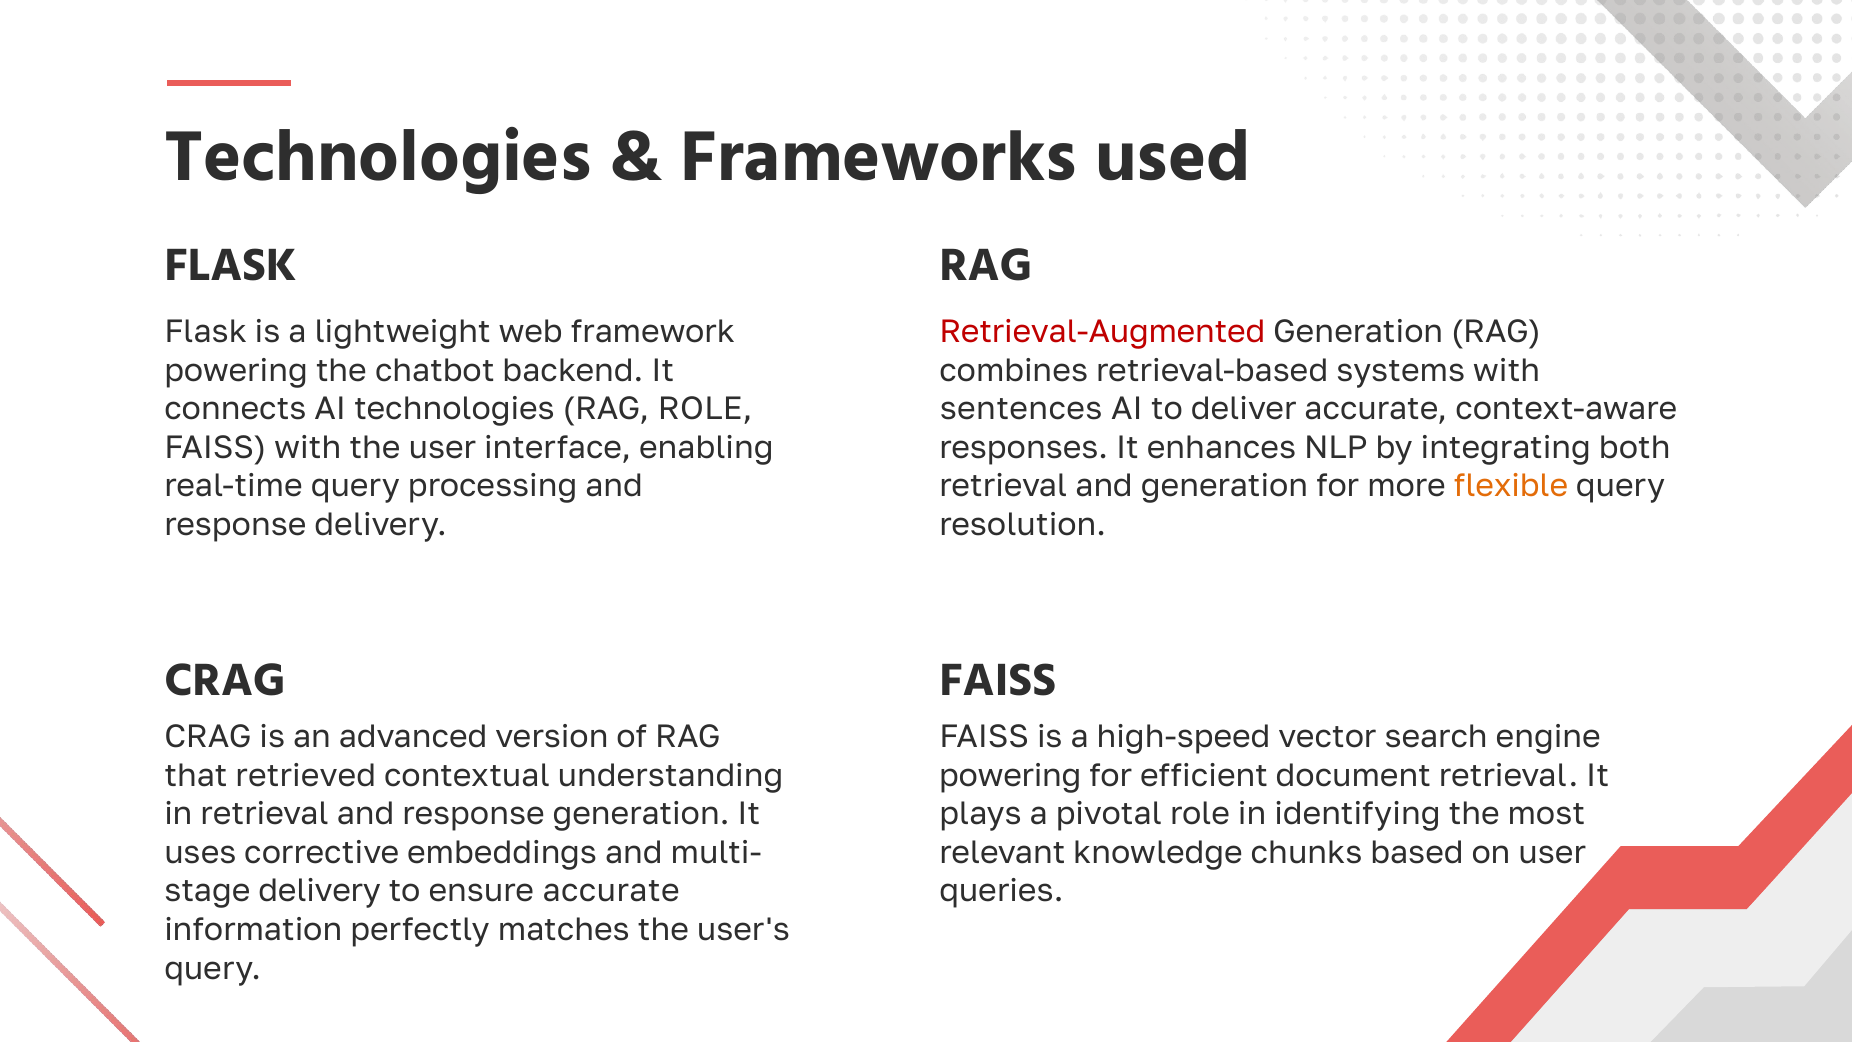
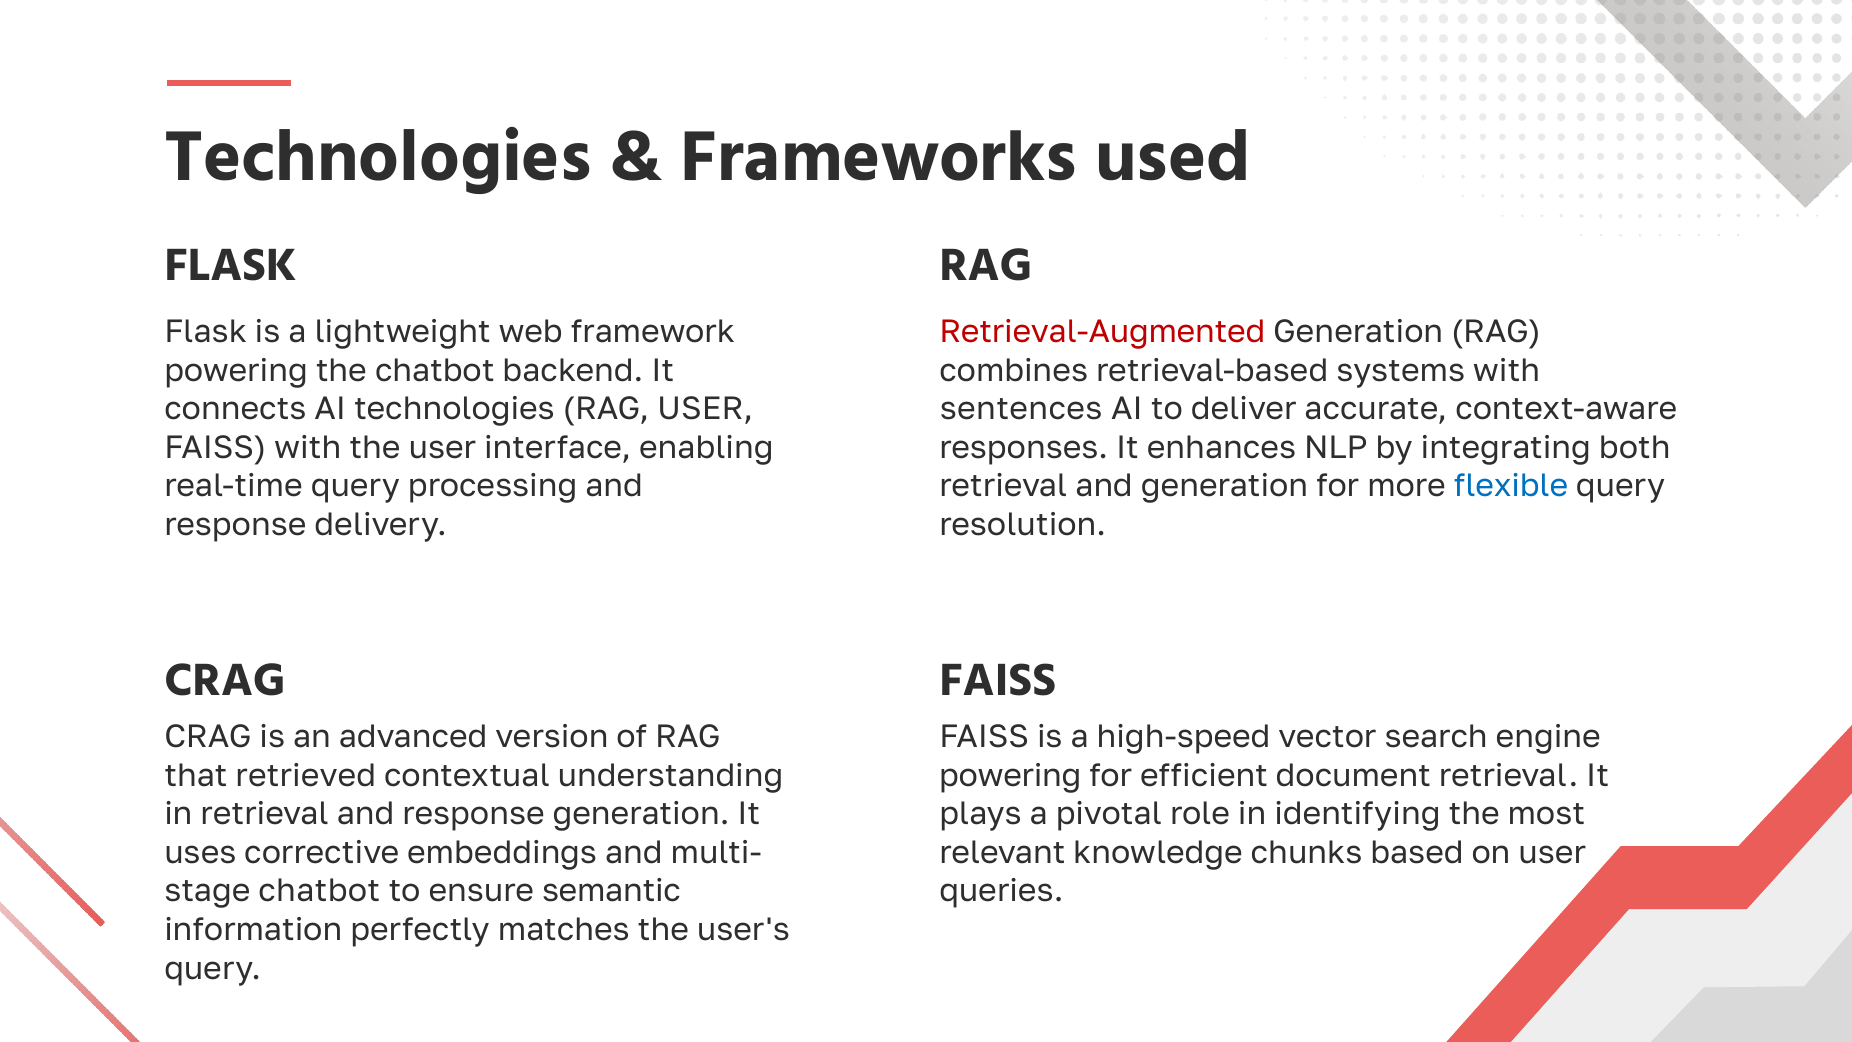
RAG ROLE: ROLE -> USER
flexible colour: orange -> blue
delivery at (320, 891): delivery -> chatbot
ensure accurate: accurate -> semantic
